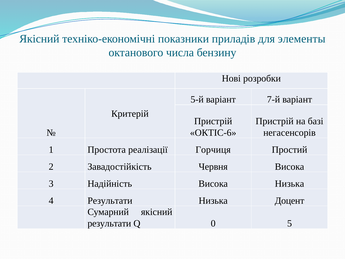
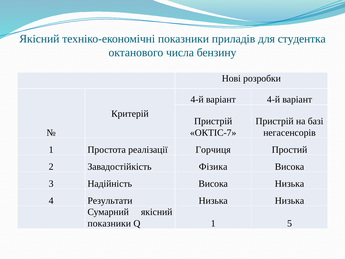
элементы: элементы -> студентка
5-й at (197, 99): 5-й -> 4-й
варіант 7-й: 7-й -> 4-й
ОКТІС-6: ОКТІС-6 -> ОКТІС-7
Червня: Червня -> Фізика
Низька Доцент: Доцент -> Низька
результати at (109, 223): результати -> показники
Q 0: 0 -> 1
